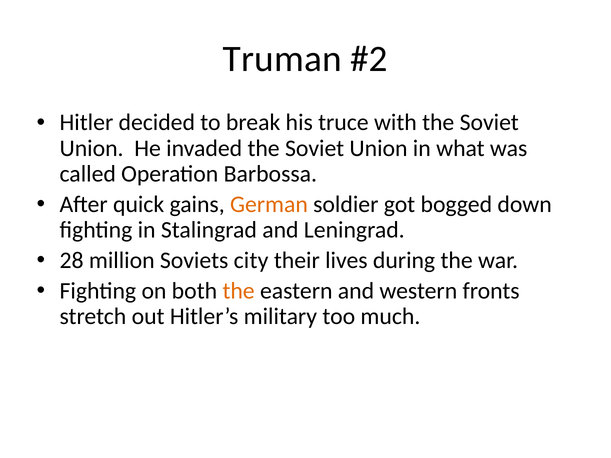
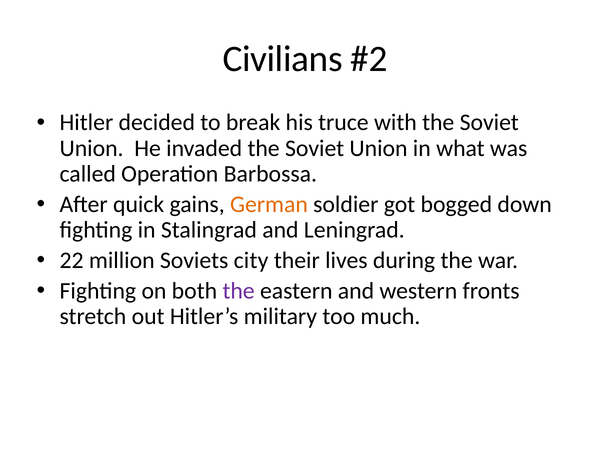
Truman: Truman -> Civilians
28: 28 -> 22
the at (239, 291) colour: orange -> purple
